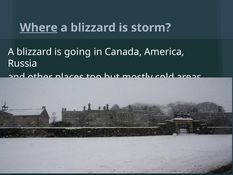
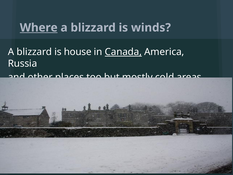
storm: storm -> winds
going: going -> house
Canada underline: none -> present
